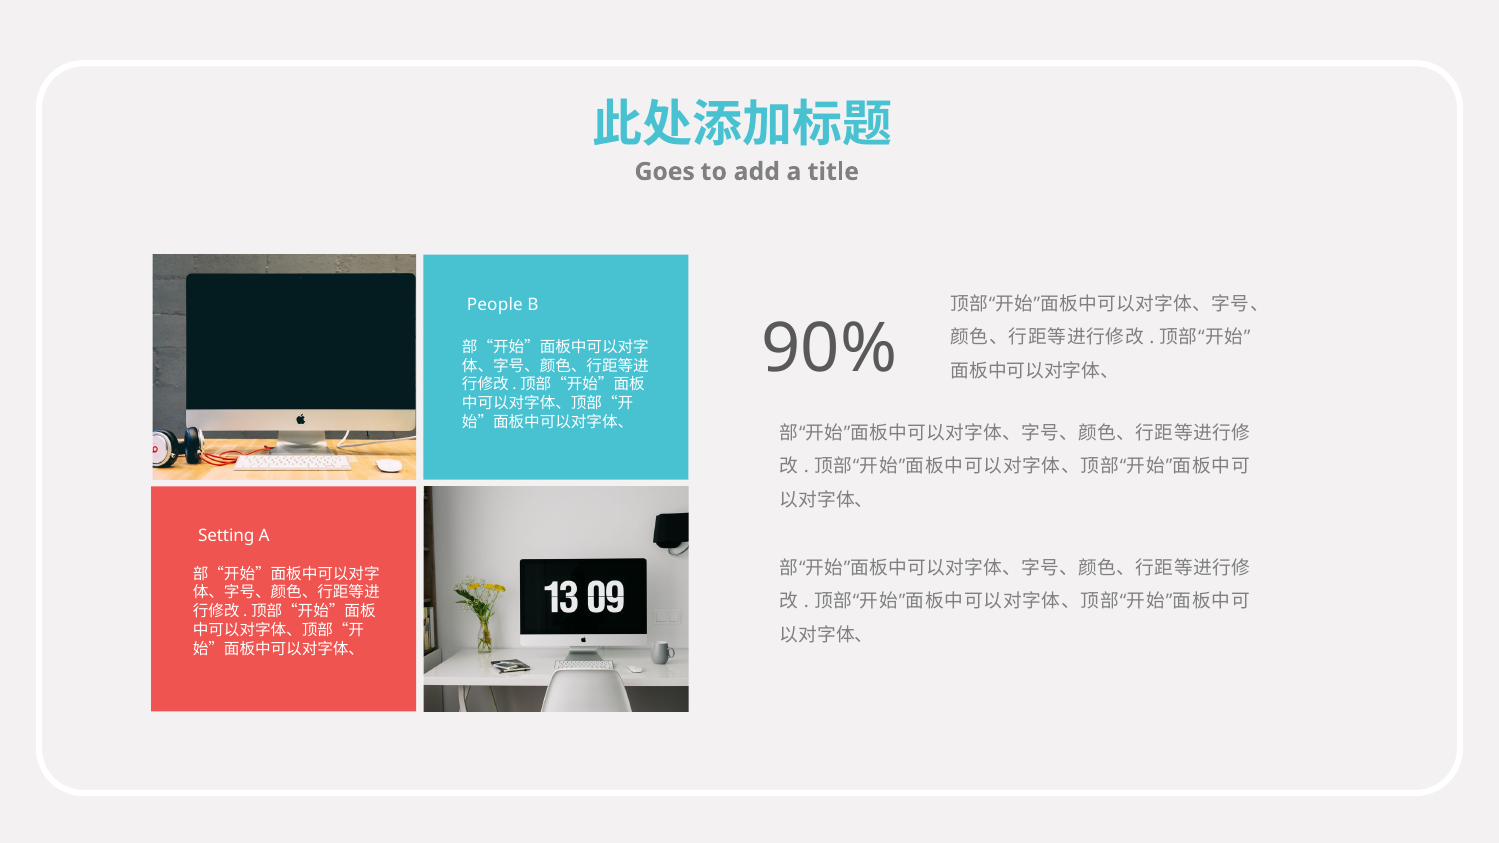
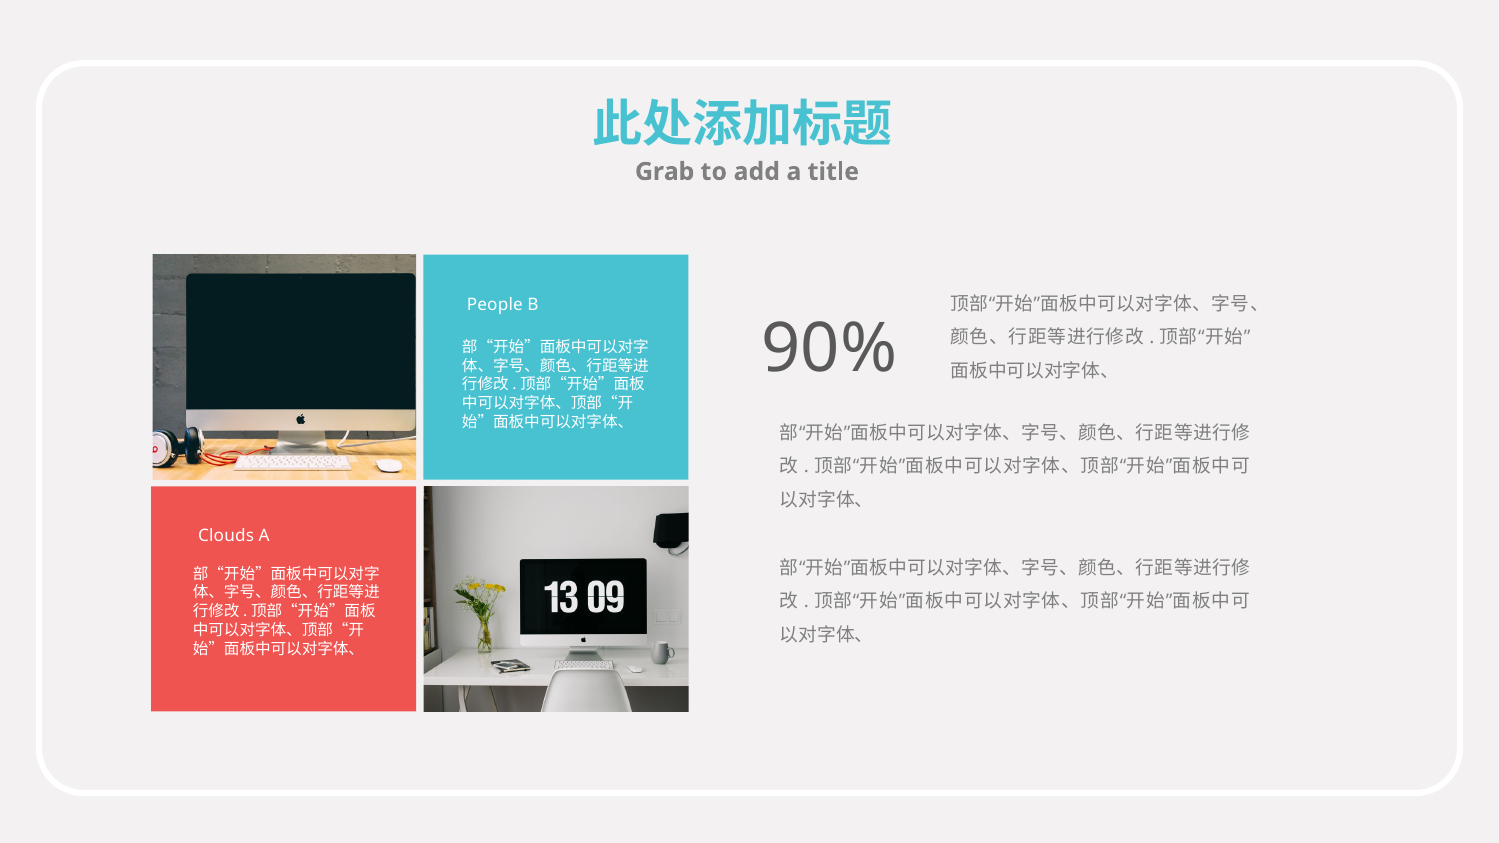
Goes: Goes -> Grab
Setting: Setting -> Clouds
